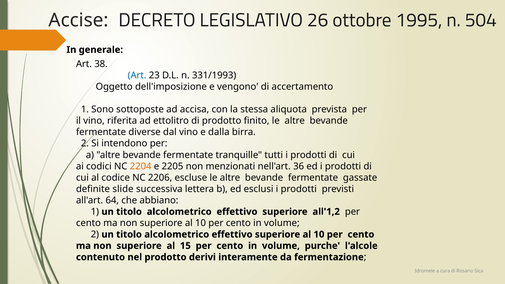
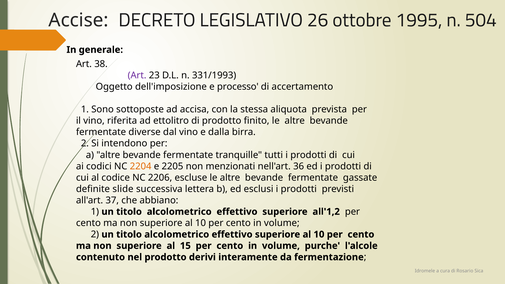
Art at (137, 75) colour: blue -> purple
vengono: vengono -> processo
64: 64 -> 37
